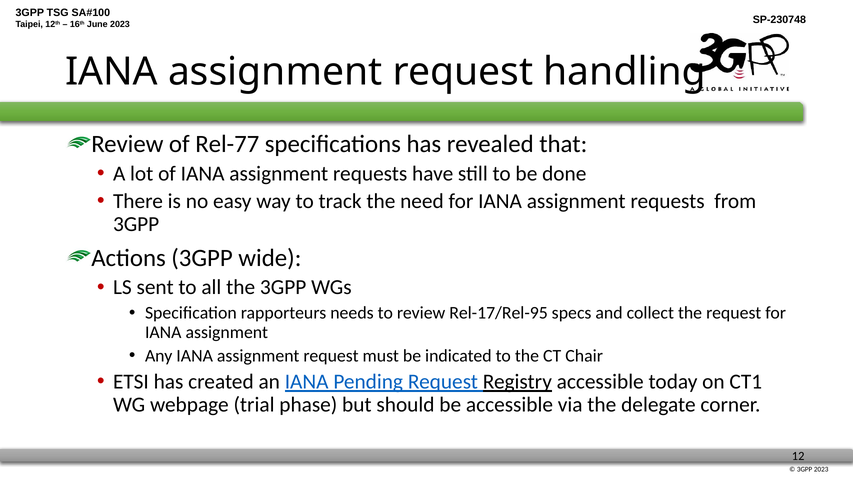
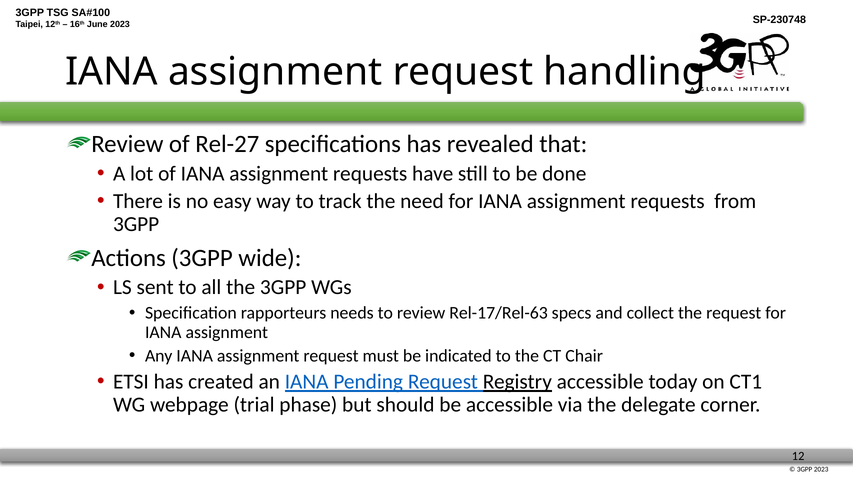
Rel-77: Rel-77 -> Rel-27
Rel-17/Rel-95: Rel-17/Rel-95 -> Rel-17/Rel-63
